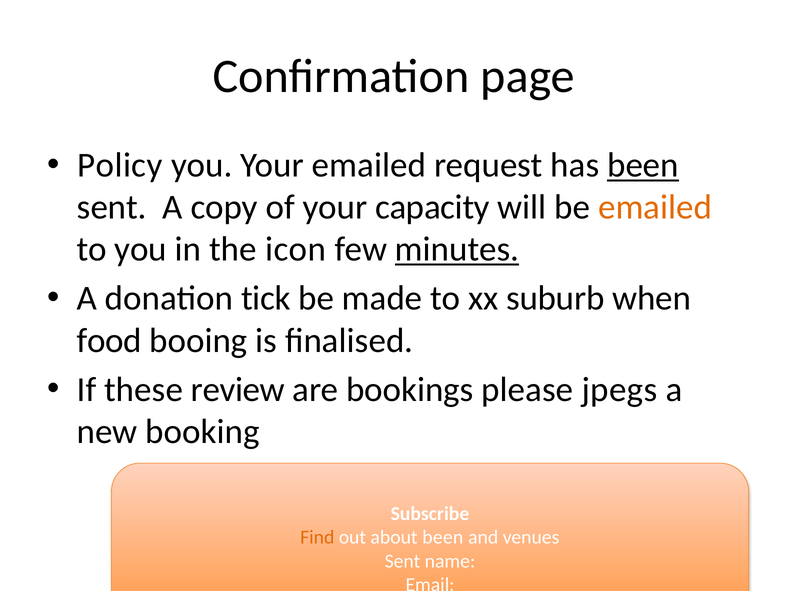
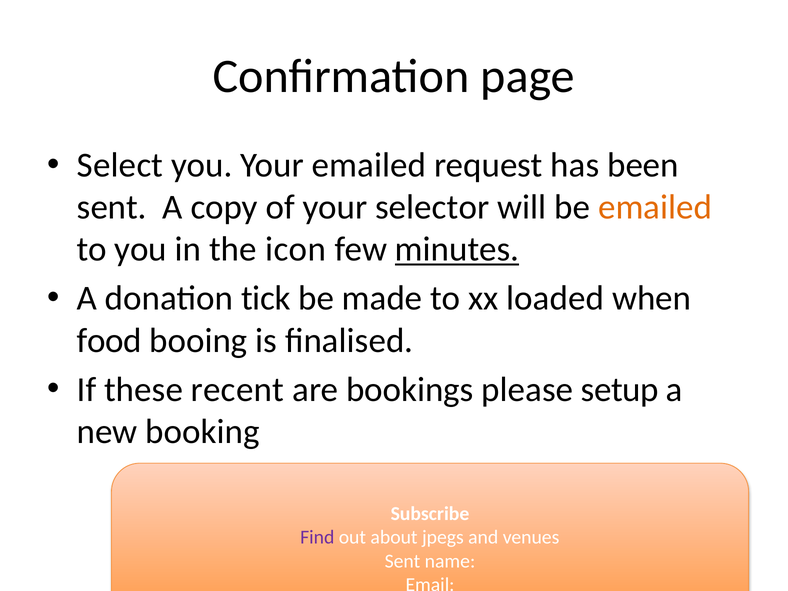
Policy: Policy -> Select
been at (643, 165) underline: present -> none
capacity: capacity -> selector
suburb: suburb -> loaded
review: review -> recent
jpegs: jpegs -> setup
Find colour: orange -> purple
about been: been -> jpegs
